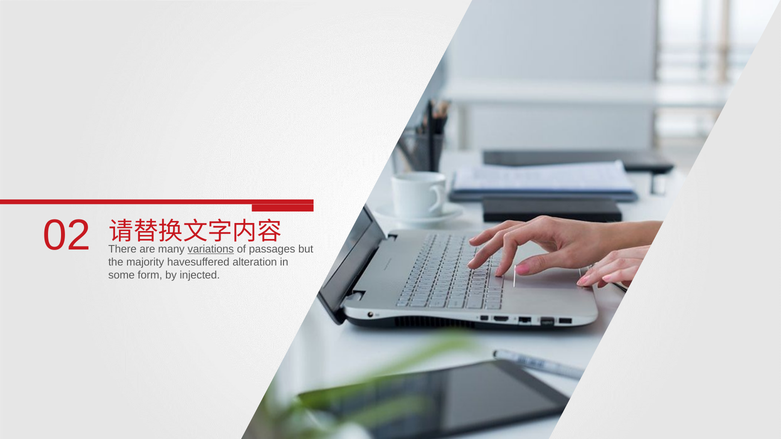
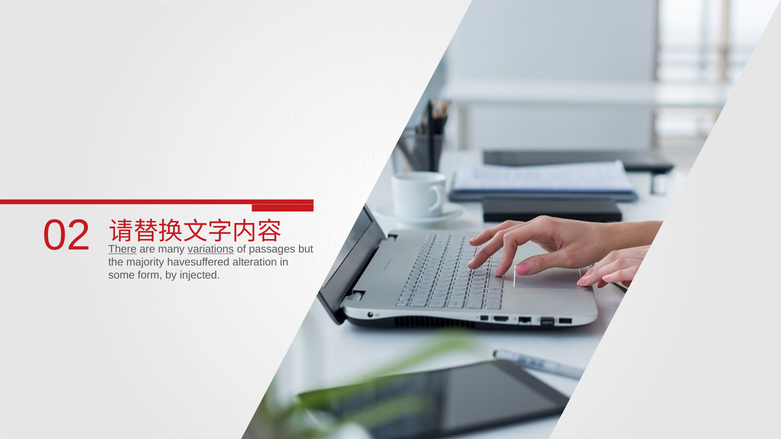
There underline: none -> present
